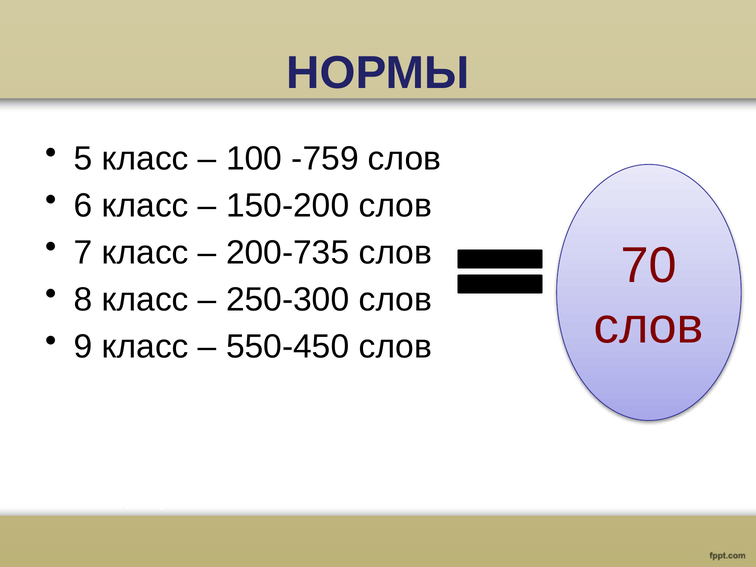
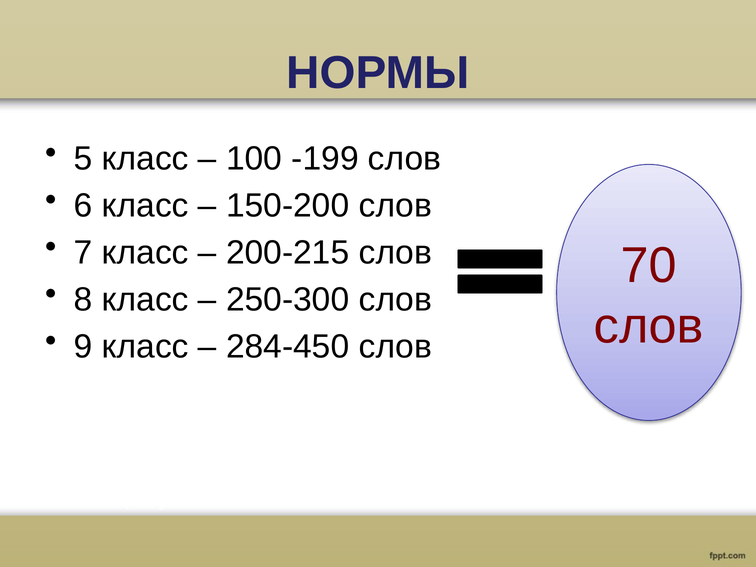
-759: -759 -> -199
200-735: 200-735 -> 200-215
550-450: 550-450 -> 284-450
